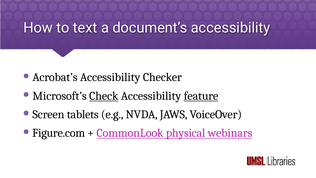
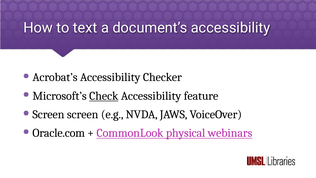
feature underline: present -> none
Screen tablets: tablets -> screen
Figure.com: Figure.com -> Oracle.com
